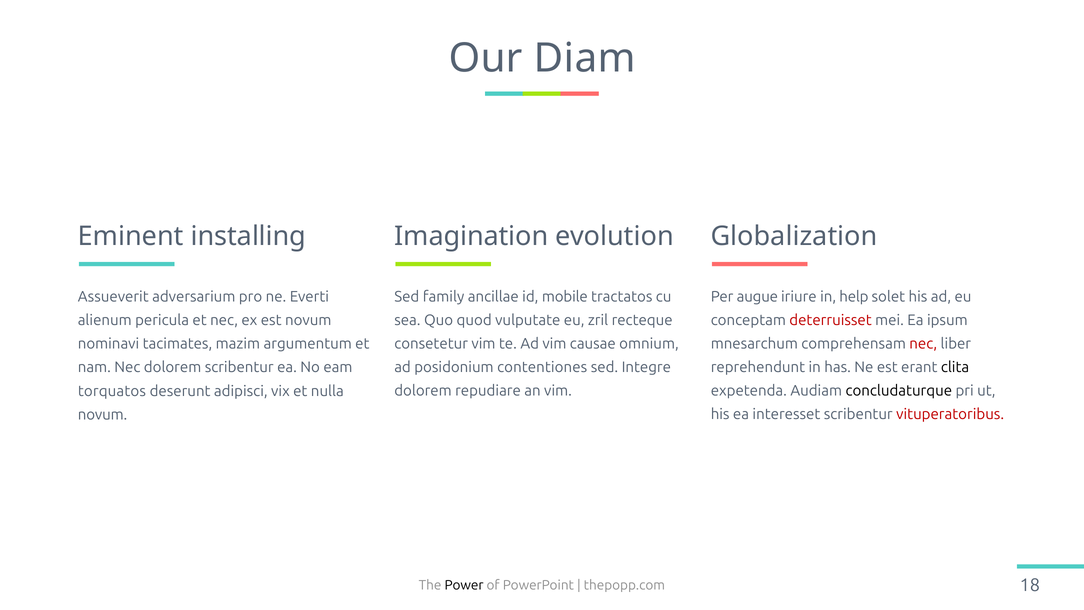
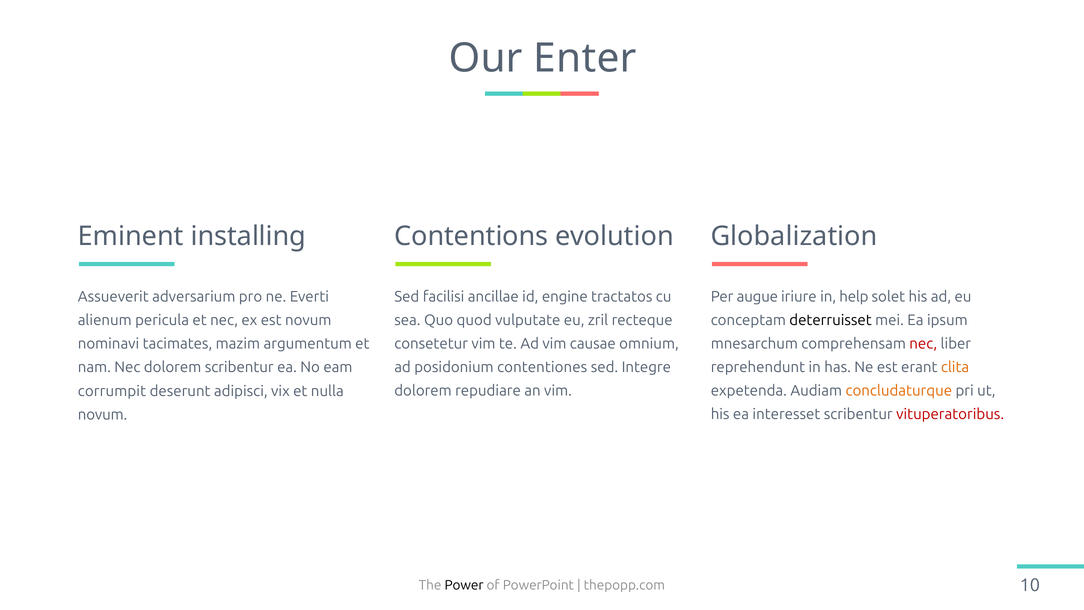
Diam: Diam -> Enter
Imagination: Imagination -> Contentions
family: family -> facilisi
mobile: mobile -> engine
deterruisset colour: red -> black
clita colour: black -> orange
concludaturque colour: black -> orange
torquatos: torquatos -> corrumpit
18: 18 -> 10
